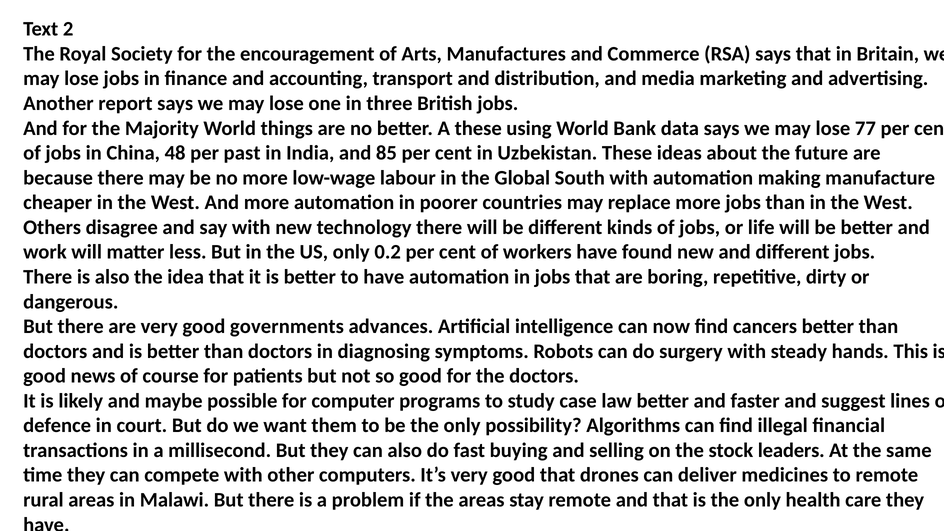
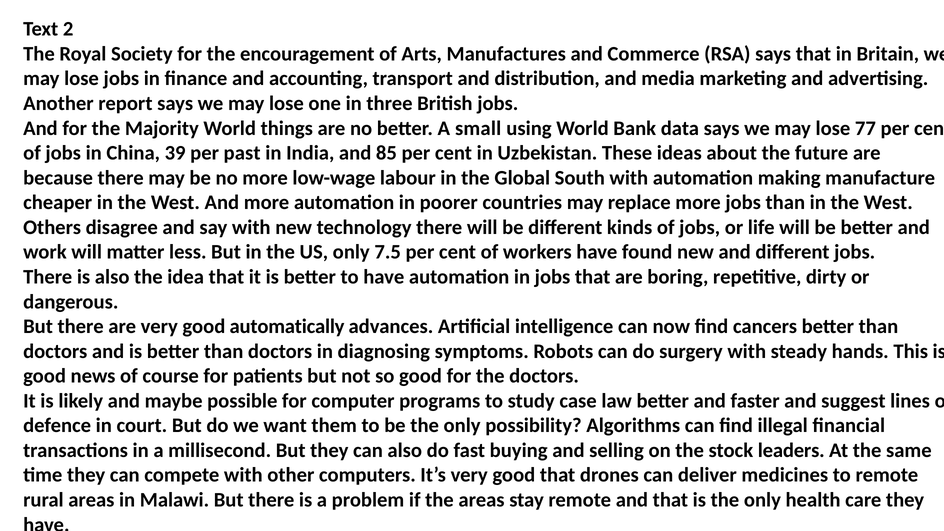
A these: these -> small
48: 48 -> 39
0.2: 0.2 -> 7.5
governments: governments -> automatically
